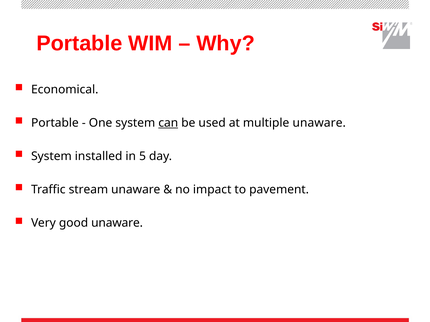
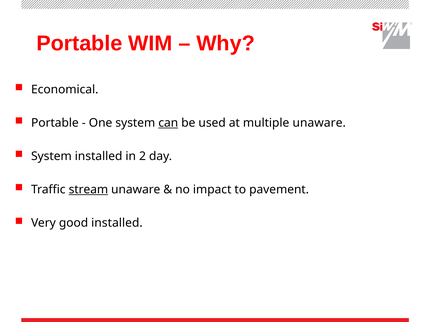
5: 5 -> 2
stream underline: none -> present
good unaware: unaware -> installed
